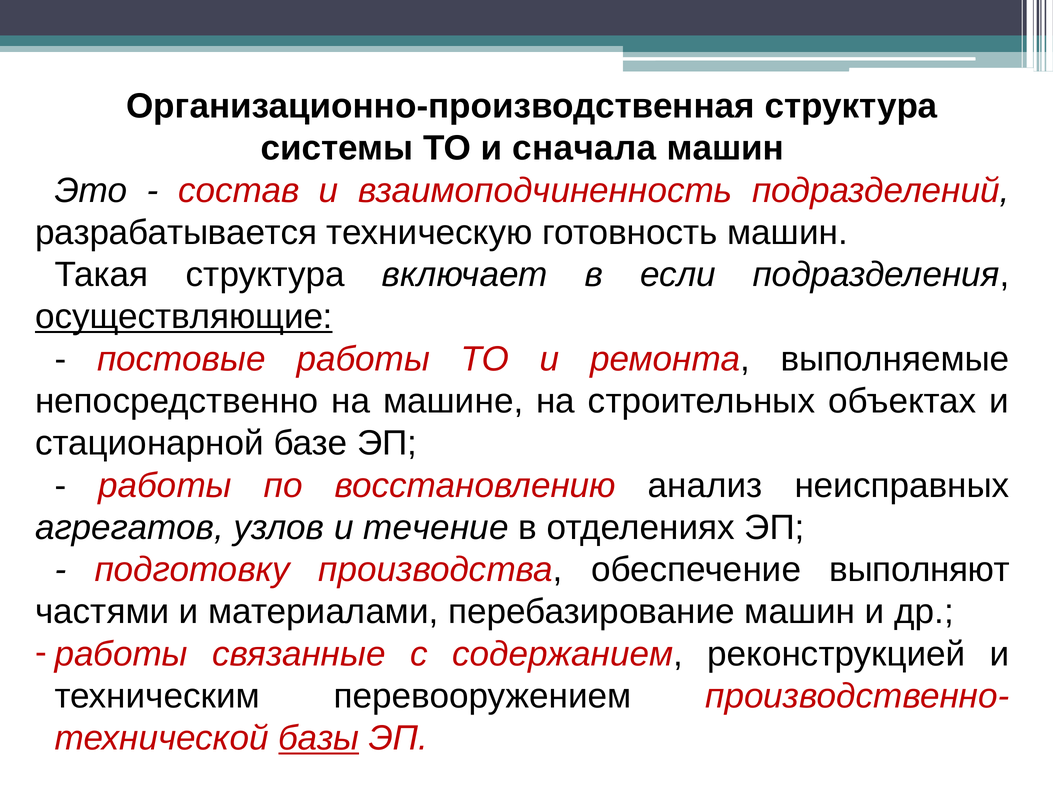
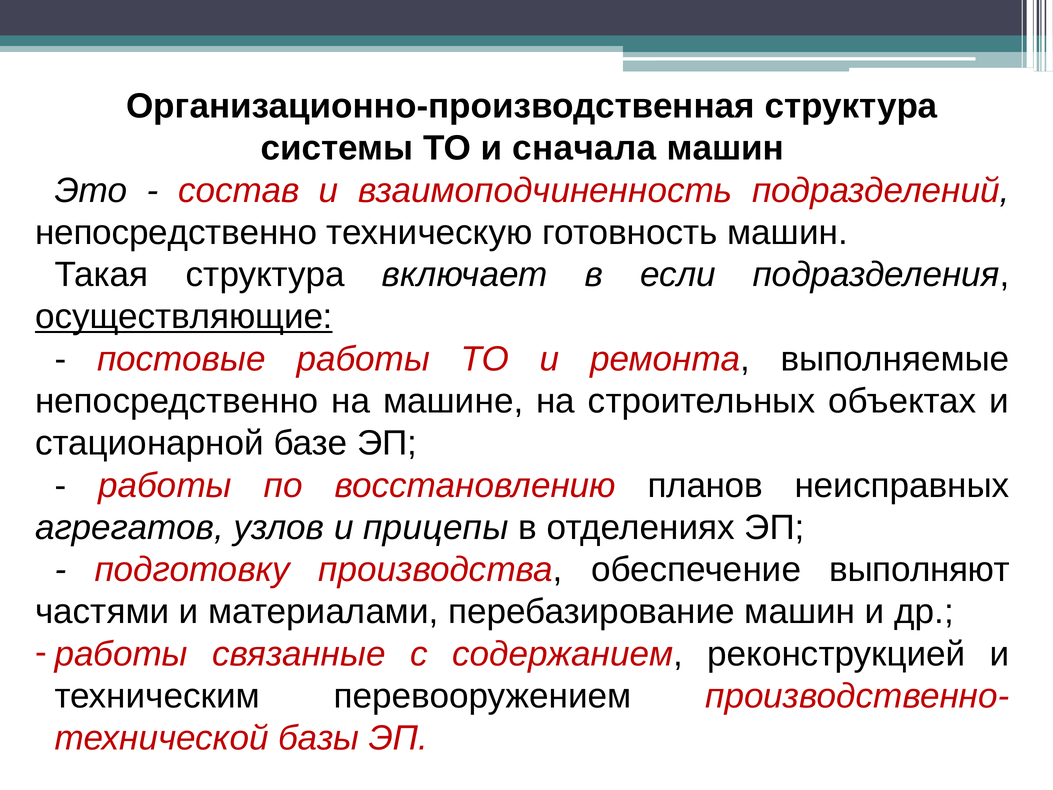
разрабатывается at (176, 233): разрабатывается -> непосредственно
анализ: анализ -> планов
течение: течение -> прицепы
базы underline: present -> none
